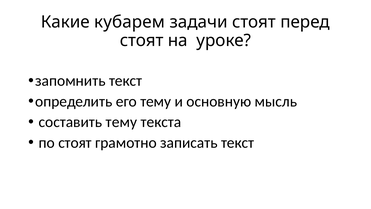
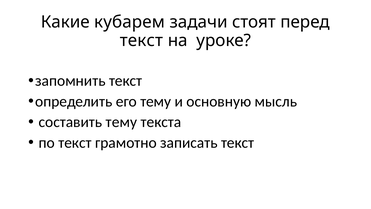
стоят at (142, 40): стоят -> текст
по стоят: стоят -> текст
